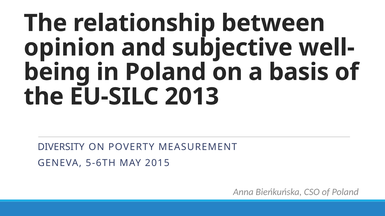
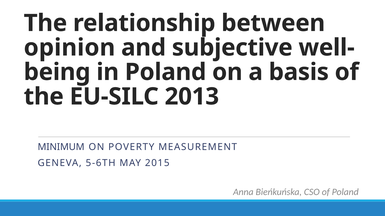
DIVERSITY: DIVERSITY -> MINIMUM
